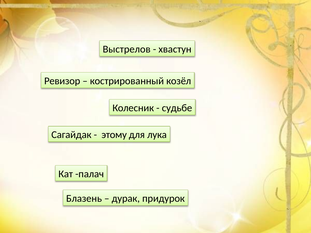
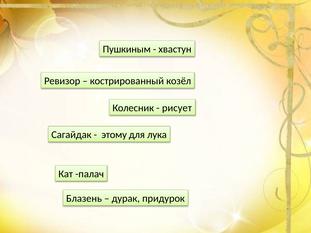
Выстрелов: Выстрелов -> Пушкиным
судьбе: судьбе -> рисует
